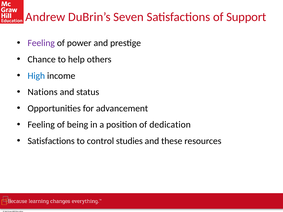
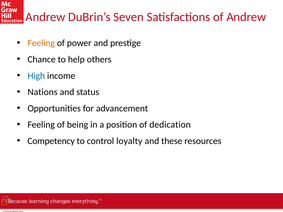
of Support: Support -> Andrew
Feeling at (41, 43) colour: purple -> orange
Satisfactions at (51, 141): Satisfactions -> Competency
studies: studies -> loyalty
